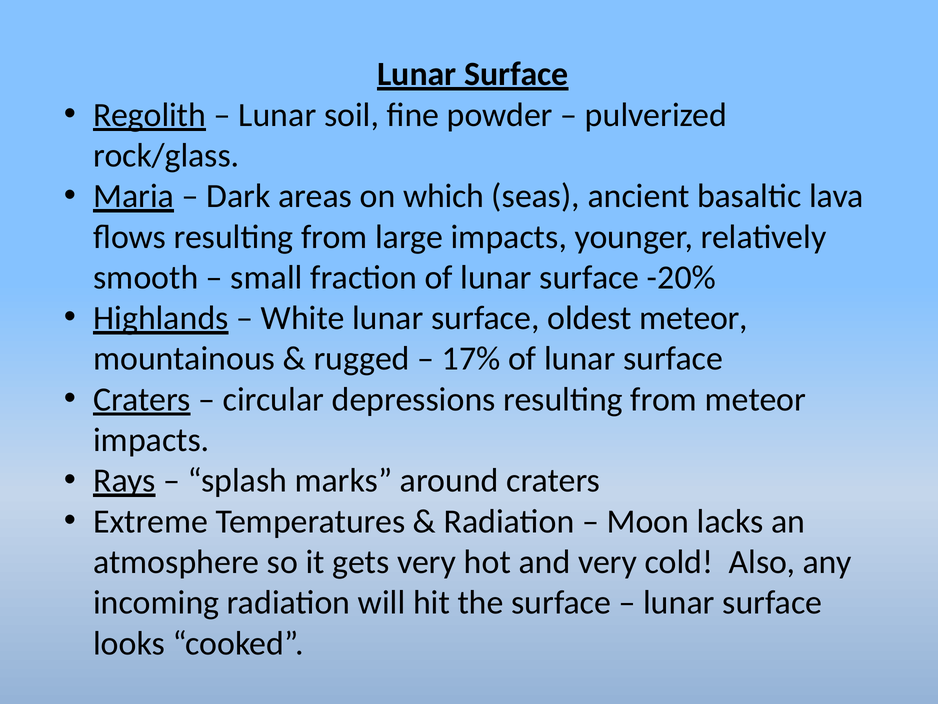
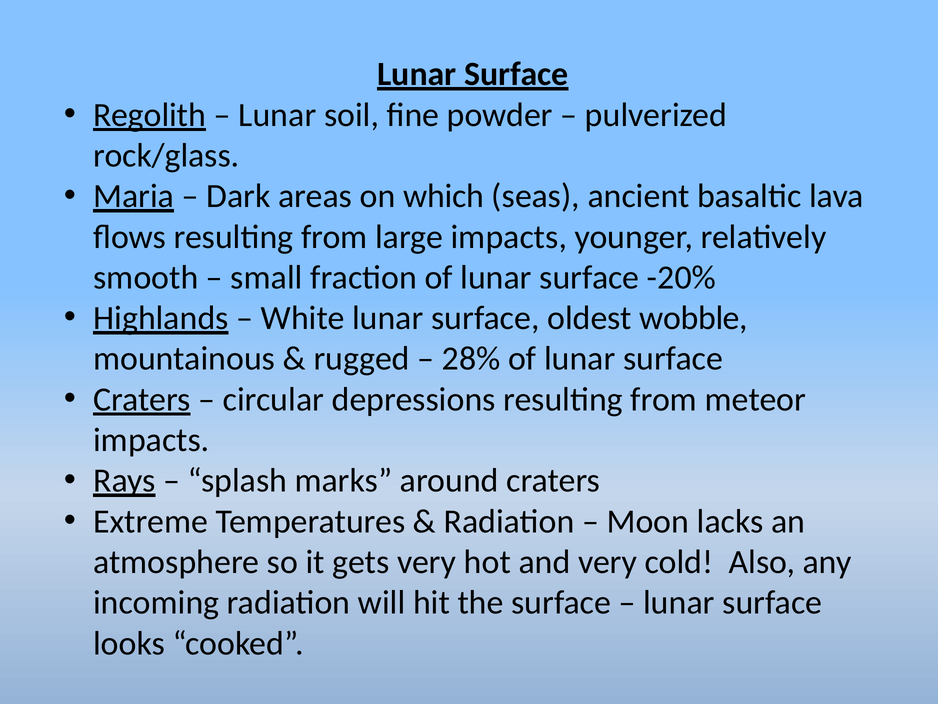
oldest meteor: meteor -> wobble
17%: 17% -> 28%
